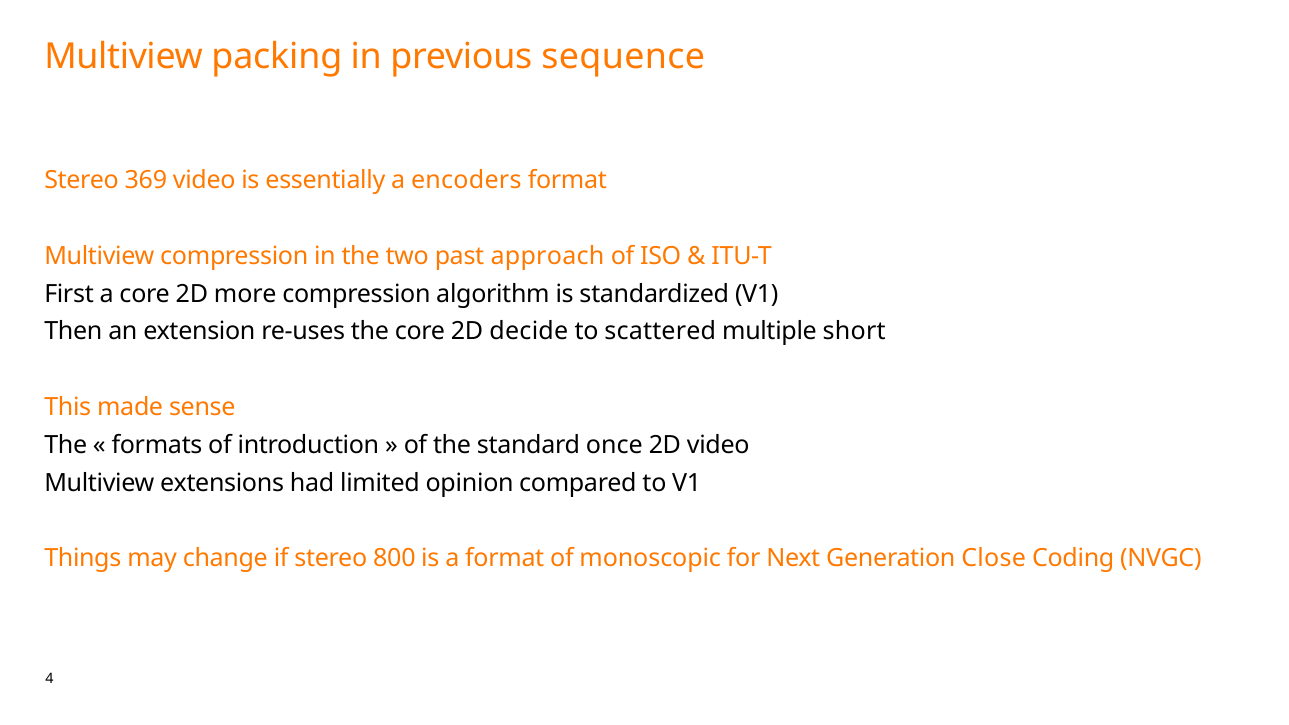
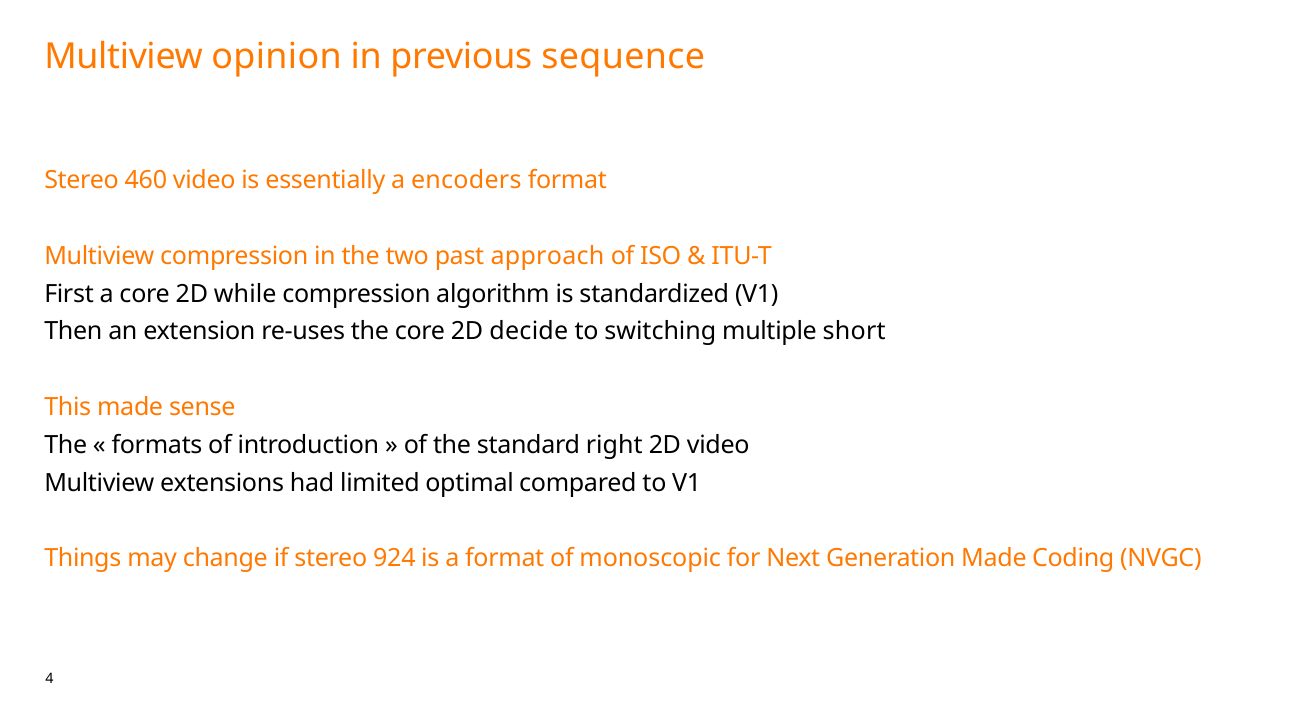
packing: packing -> opinion
369: 369 -> 460
more: more -> while
scattered: scattered -> switching
once: once -> right
opinion: opinion -> optimal
800: 800 -> 924
Generation Close: Close -> Made
